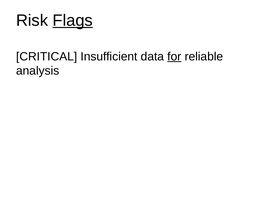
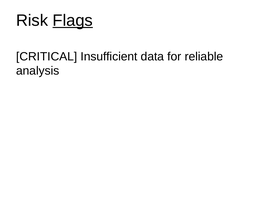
for underline: present -> none
